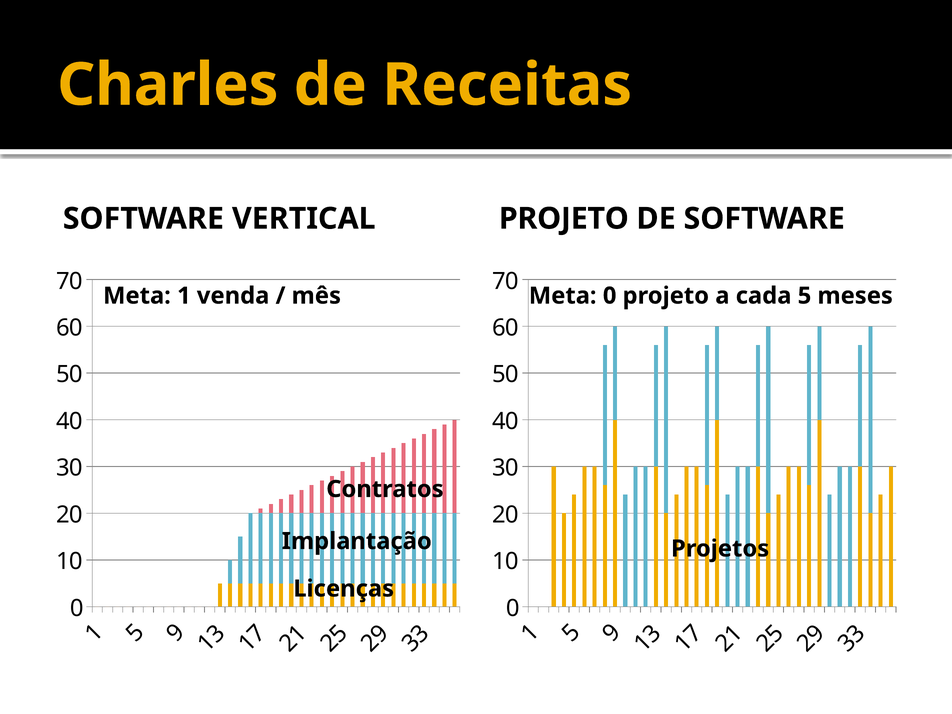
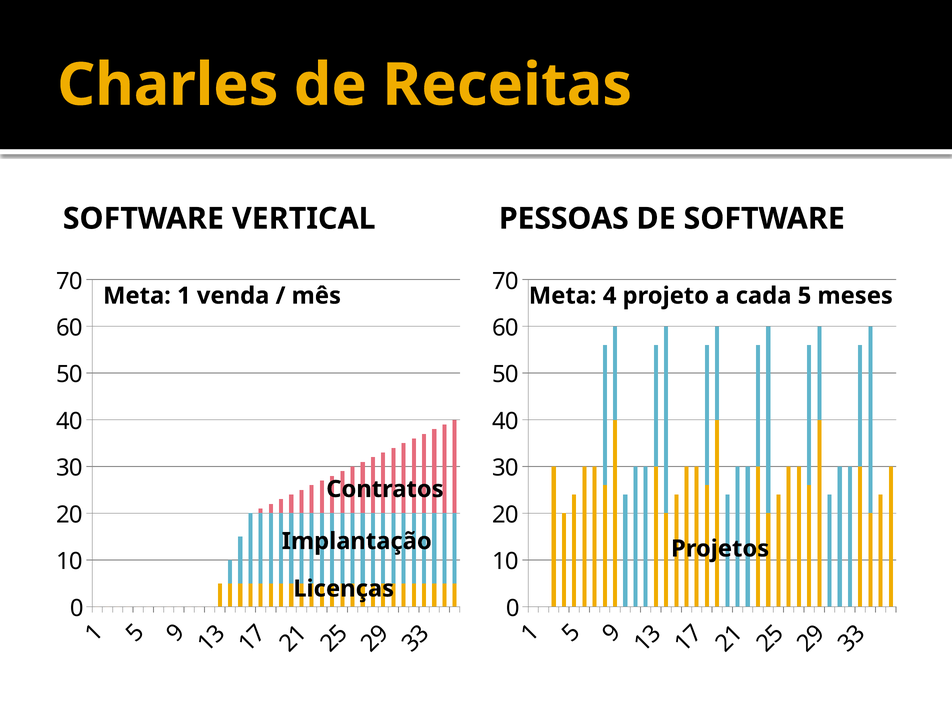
VERTICAL PROJETO: PROJETO -> PESSOAS
Meta 0: 0 -> 4
